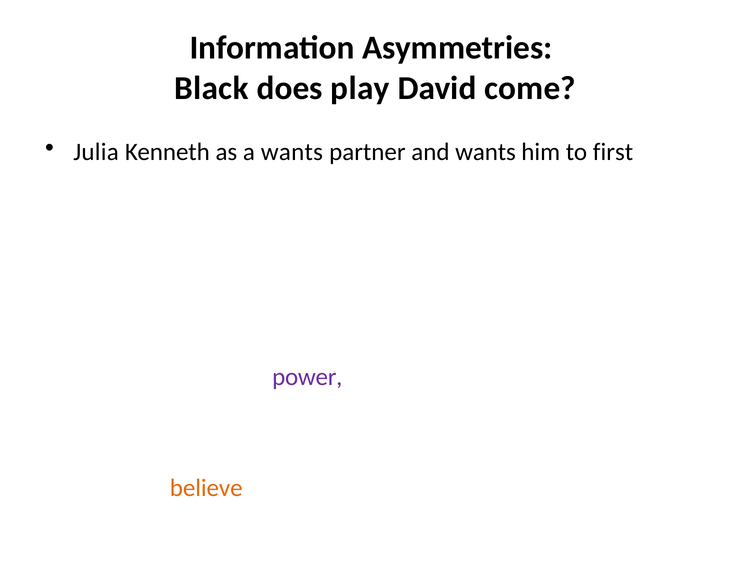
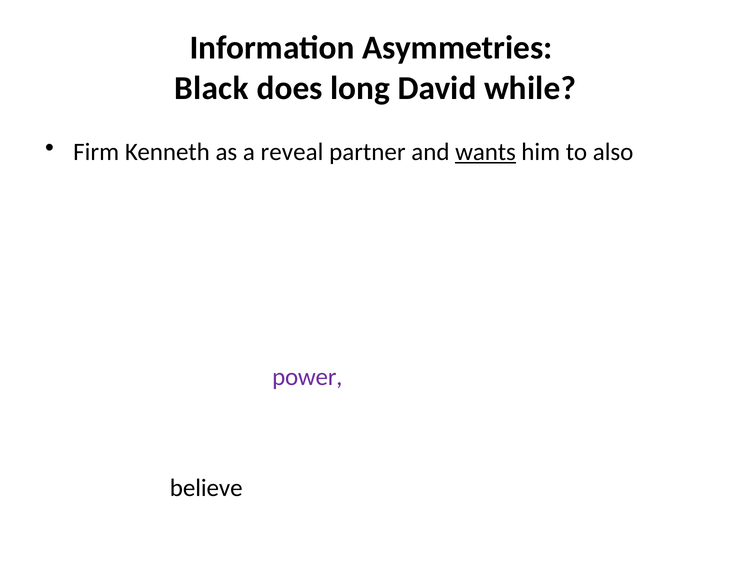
play: play -> long
come: come -> while
Julia: Julia -> Firm
a wants: wants -> reveal
wants at (486, 152) underline: none -> present
first: first -> also
believe colour: orange -> black
